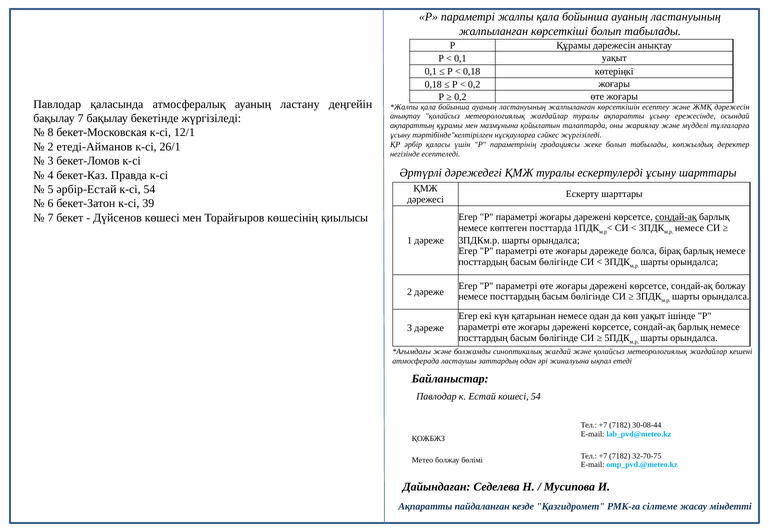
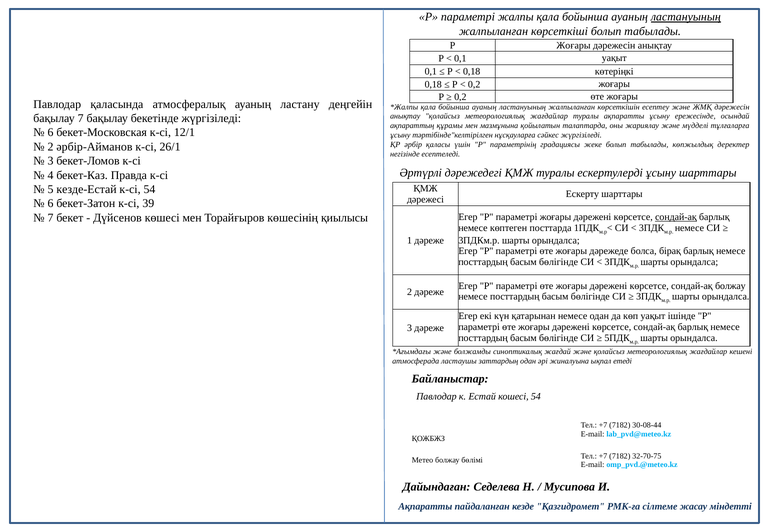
ластануының at (686, 17) underline: none -> present
Р Құрамы: Құрамы -> Жоғары
8 at (51, 133): 8 -> 6
етеді-Айманов: етеді-Айманов -> әрбір-Айманов
әрбір-Естай: әрбір-Естай -> кезде-Естай
